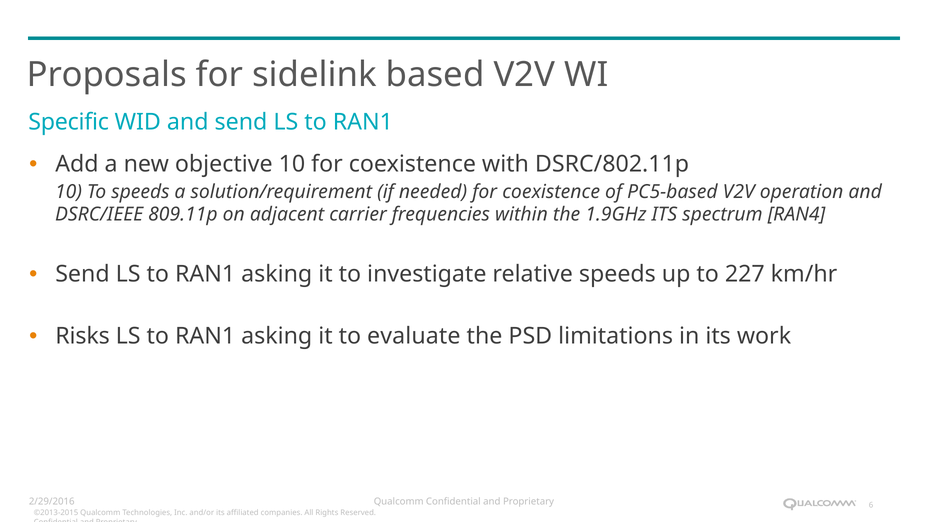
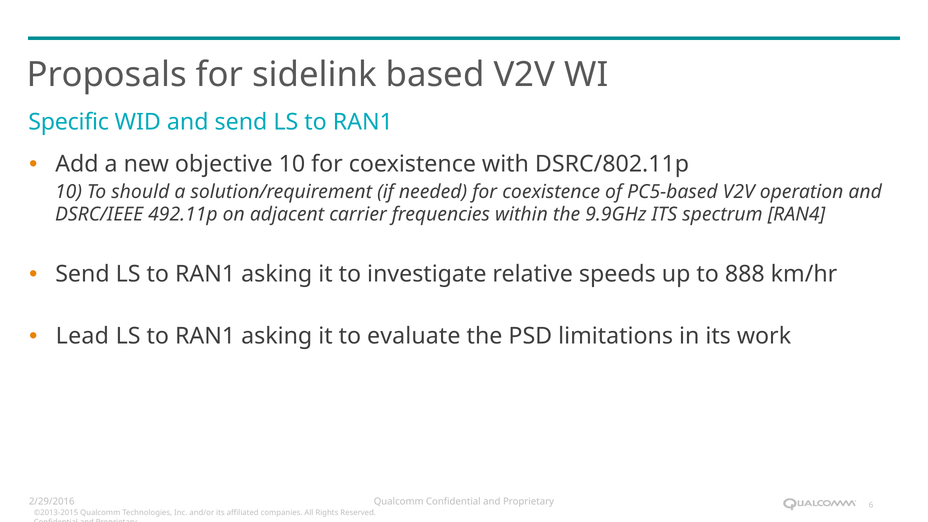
To speeds: speeds -> should
809.11p: 809.11p -> 492.11p
1.9GHz: 1.9GHz -> 9.9GHz
227: 227 -> 888
Risks: Risks -> Lead
